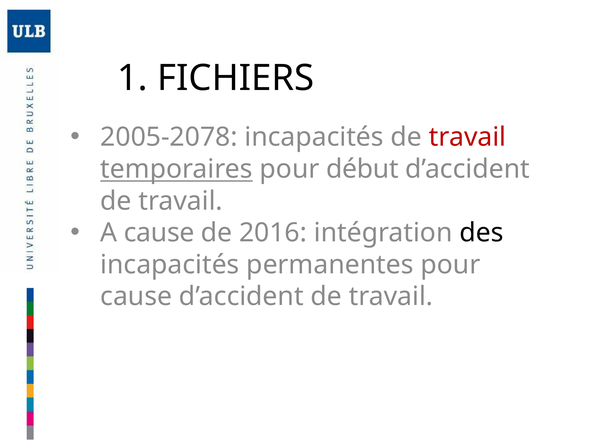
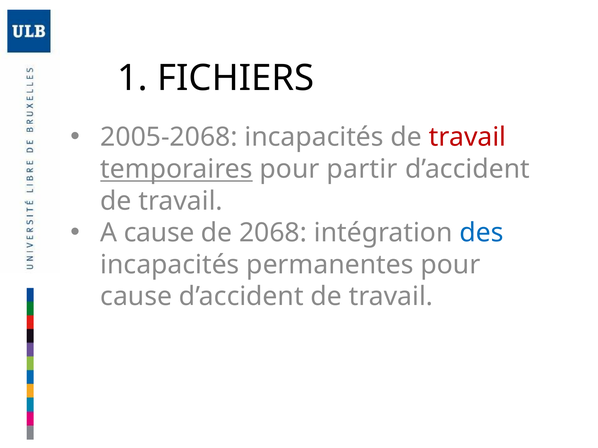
2005-2078: 2005-2078 -> 2005-2068
début: début -> partir
2016: 2016 -> 2068
des colour: black -> blue
